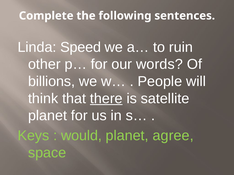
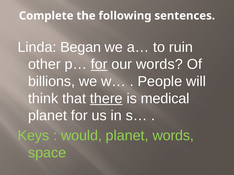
Speed: Speed -> Began
for at (99, 64) underline: none -> present
satellite: satellite -> medical
planet agree: agree -> words
